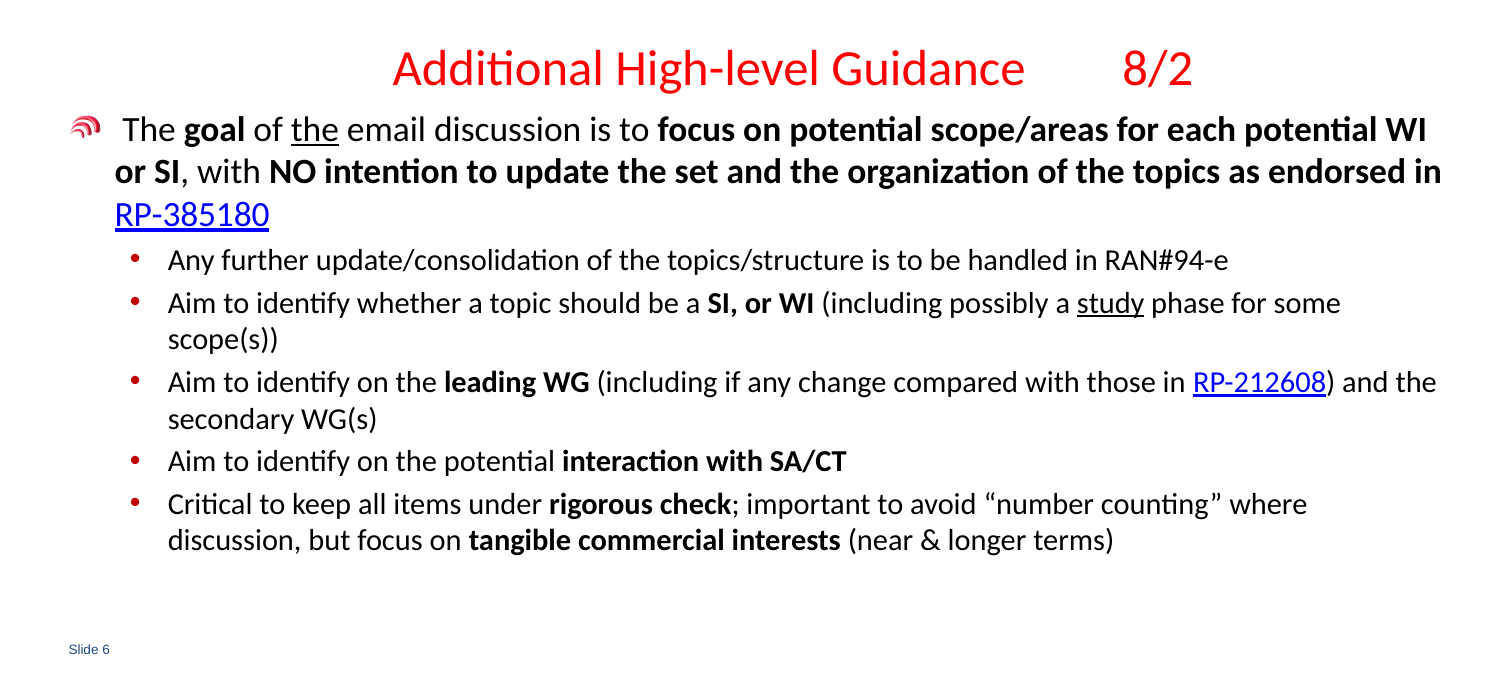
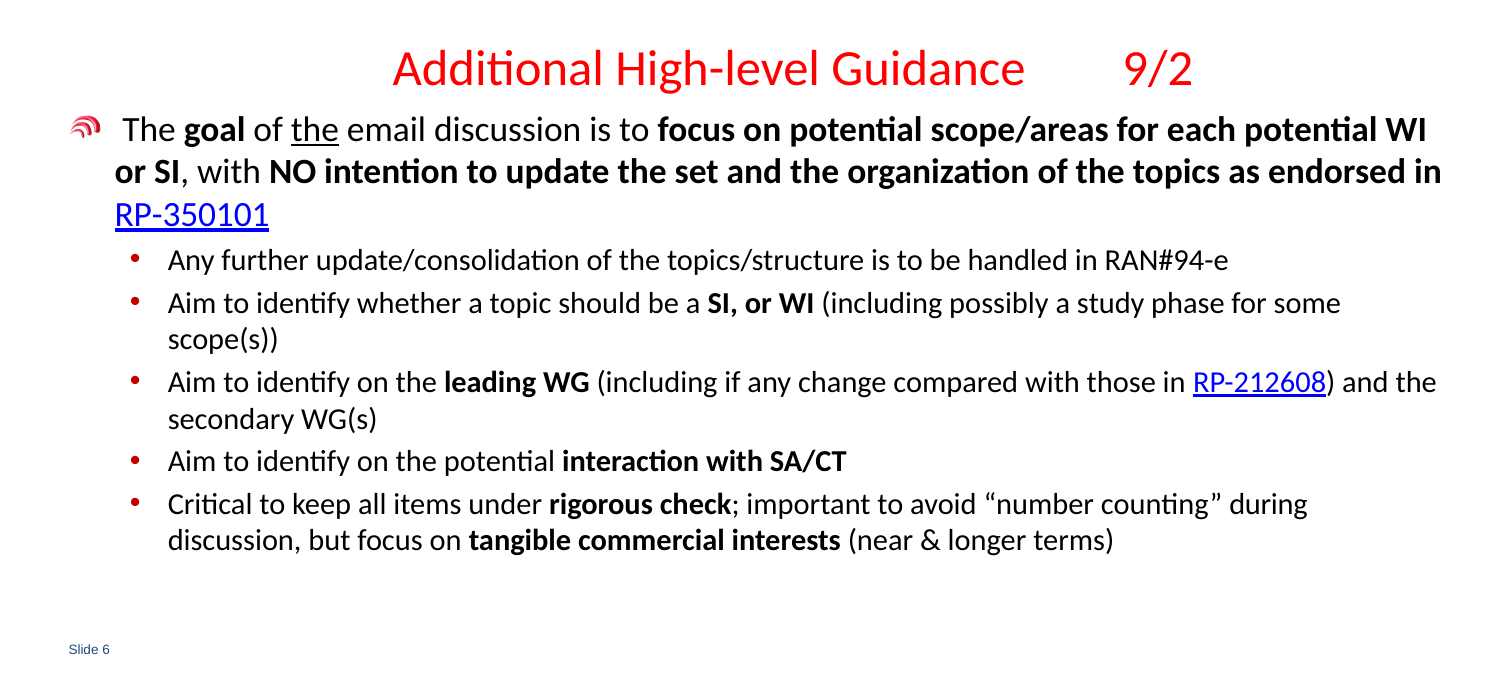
8/2: 8/2 -> 9/2
RP-385180: RP-385180 -> RP-350101
study underline: present -> none
where: where -> during
